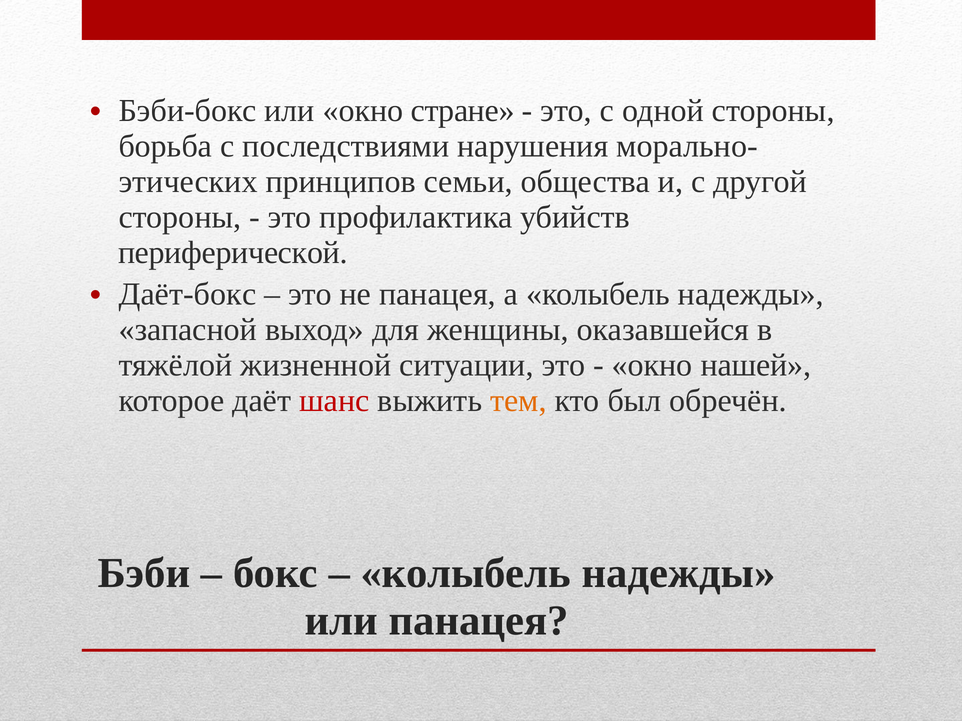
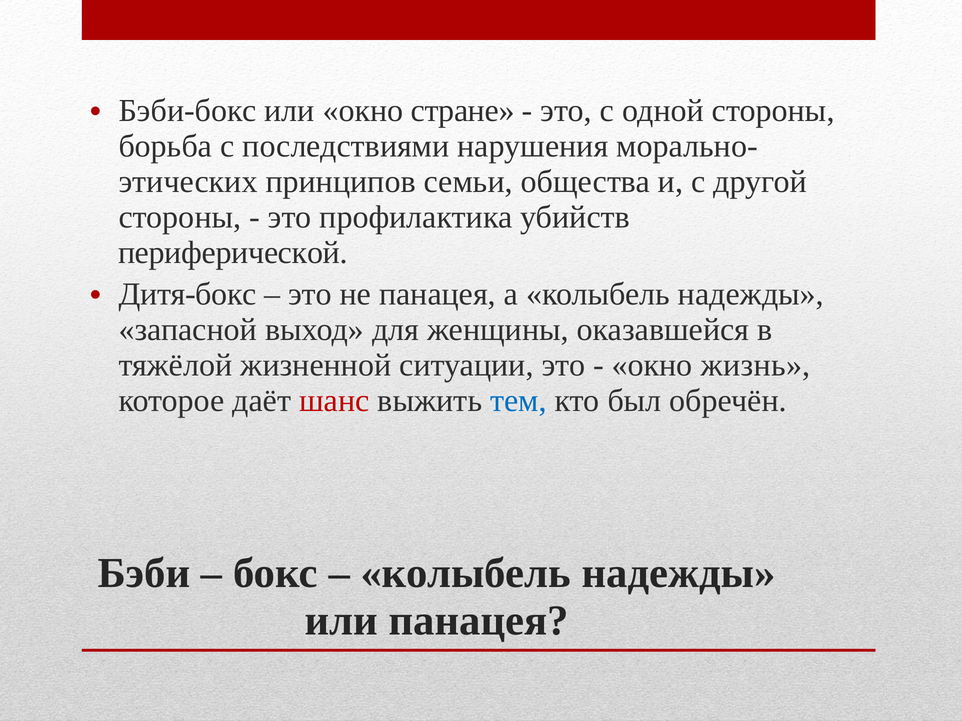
Даёт-бокс: Даёт-бокс -> Дитя-бокс
нашей: нашей -> жизнь
тем colour: orange -> blue
